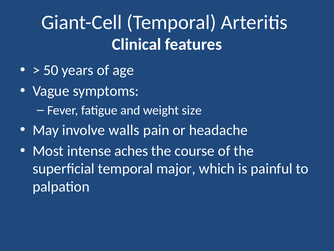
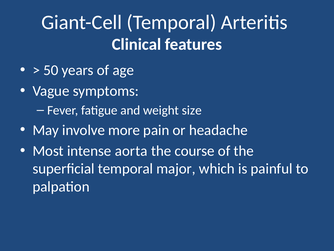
walls: walls -> more
aches: aches -> aorta
